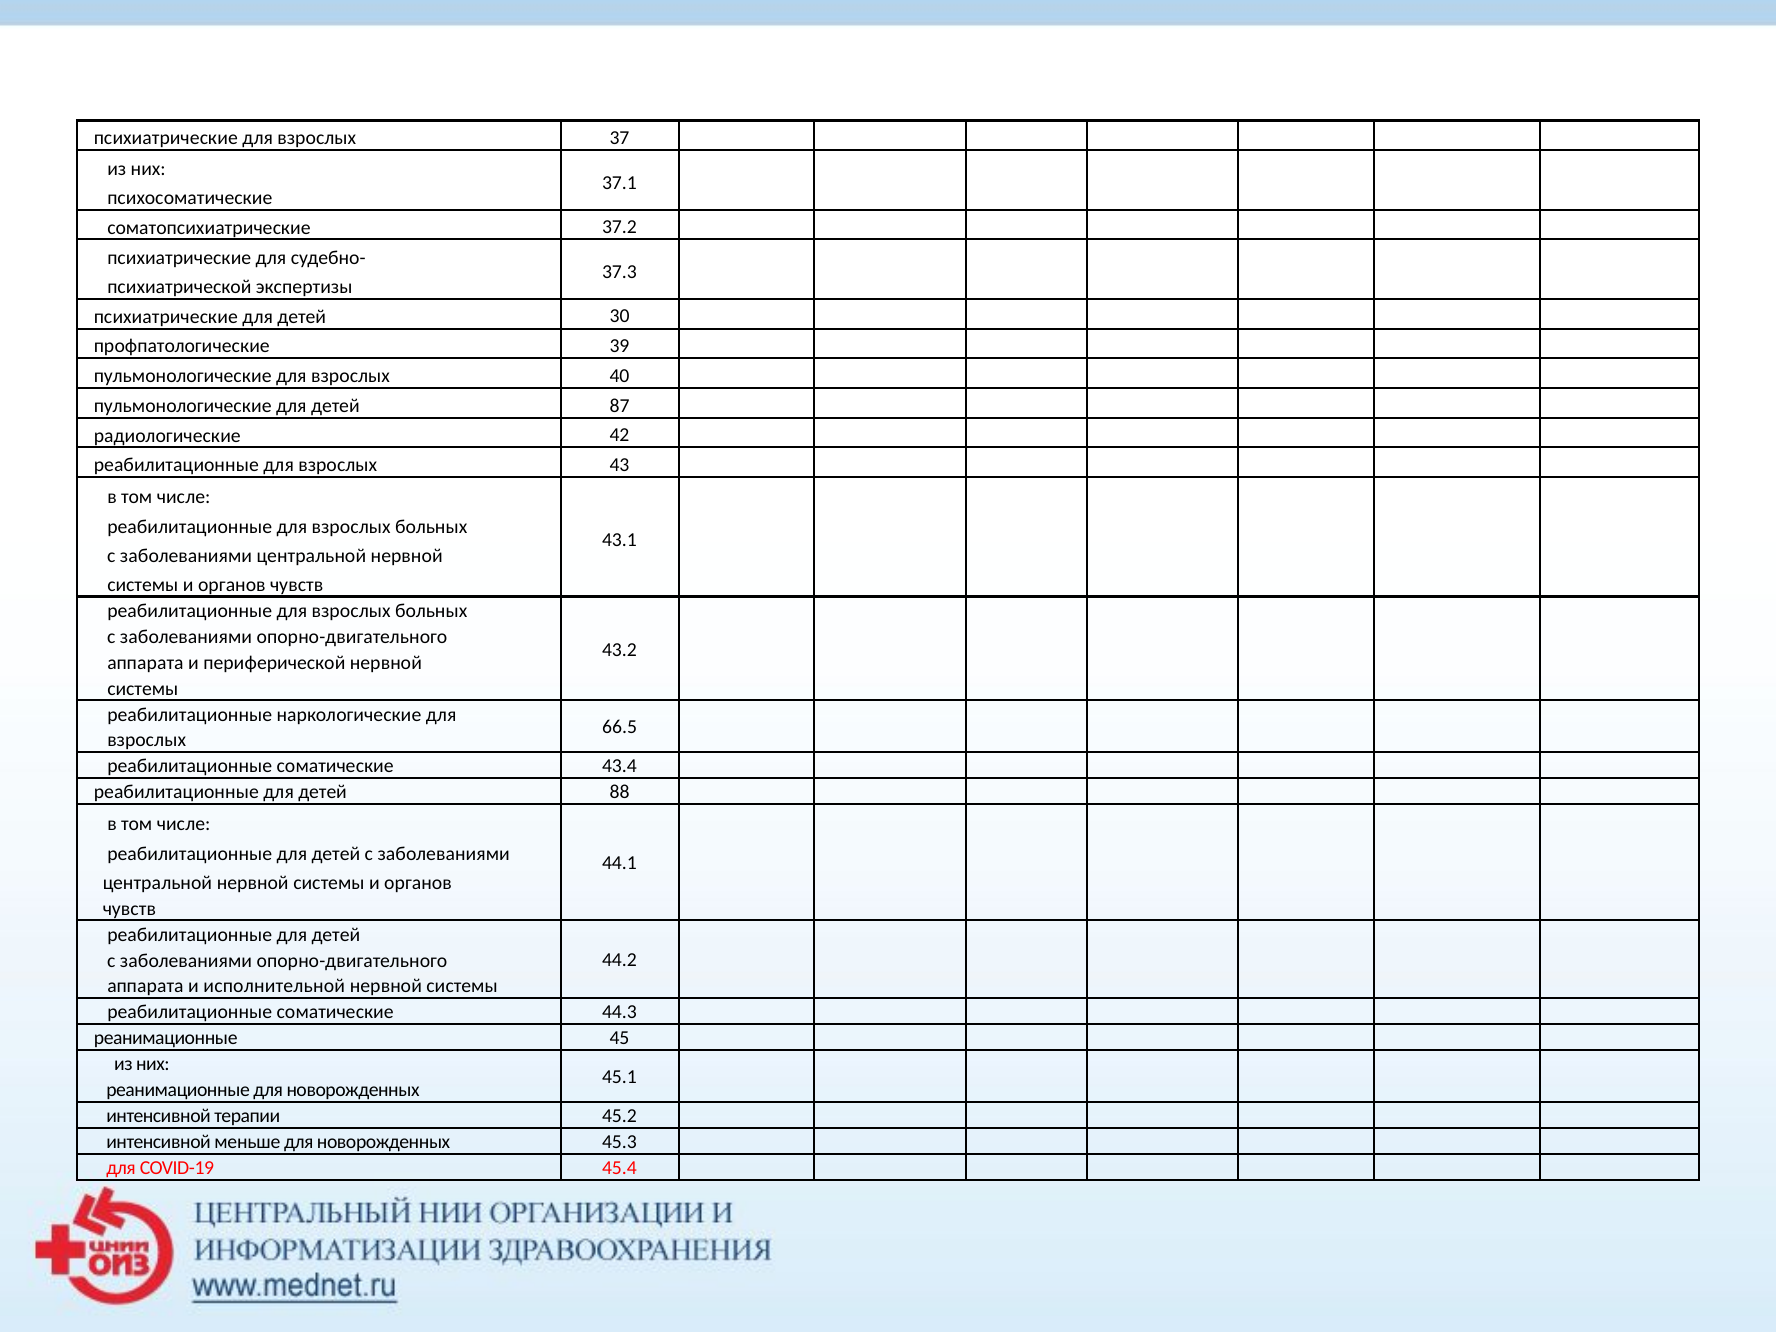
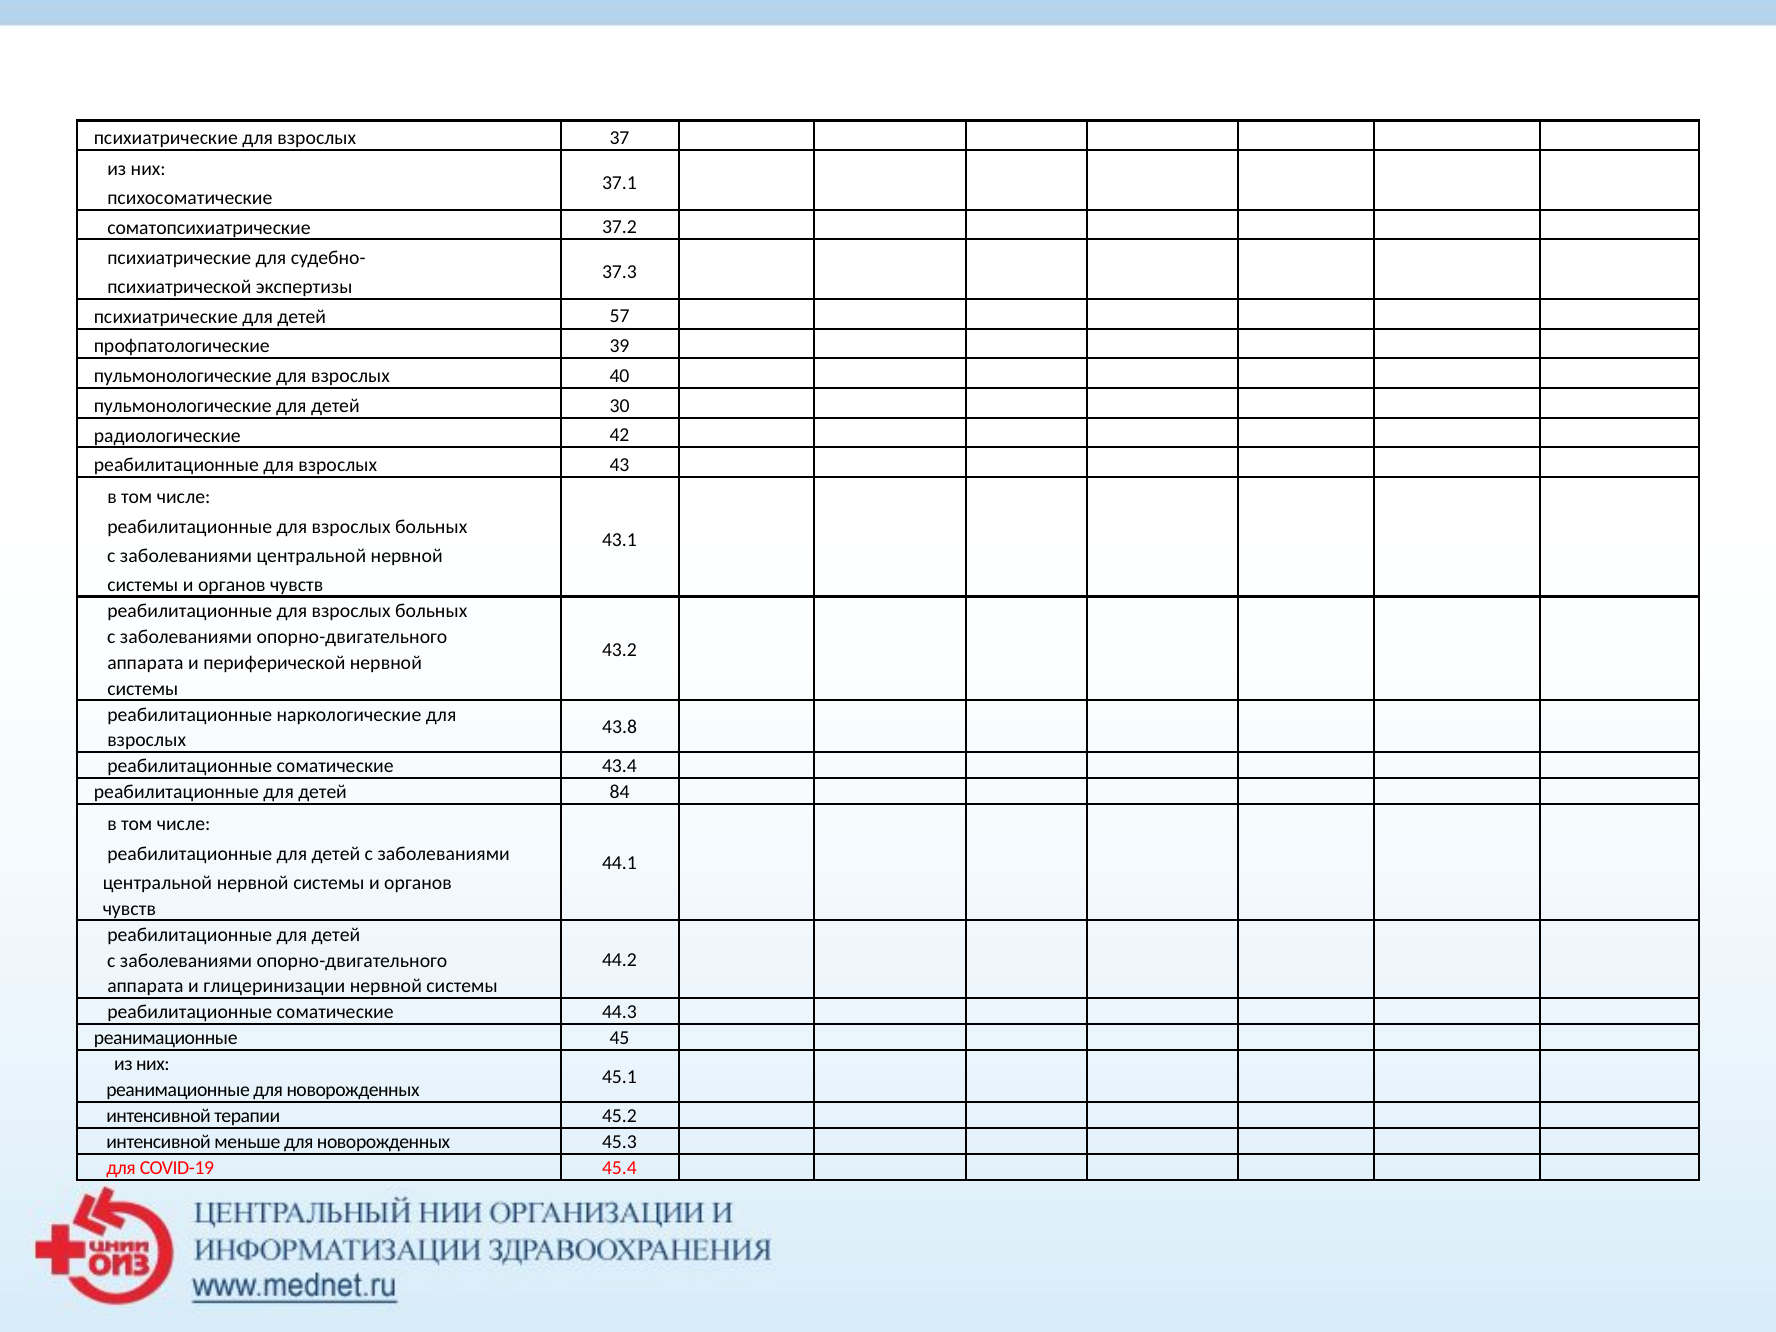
30: 30 -> 57
87: 87 -> 30
66.5: 66.5 -> 43.8
88: 88 -> 84
исполнительной: исполнительной -> глицеринизации
